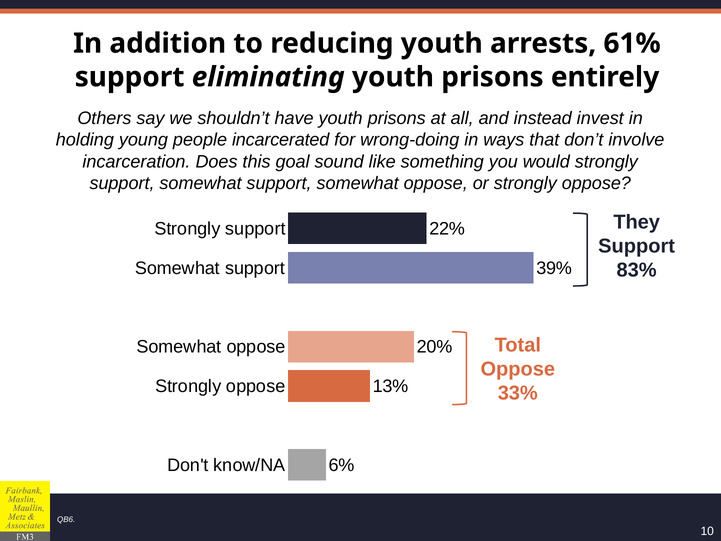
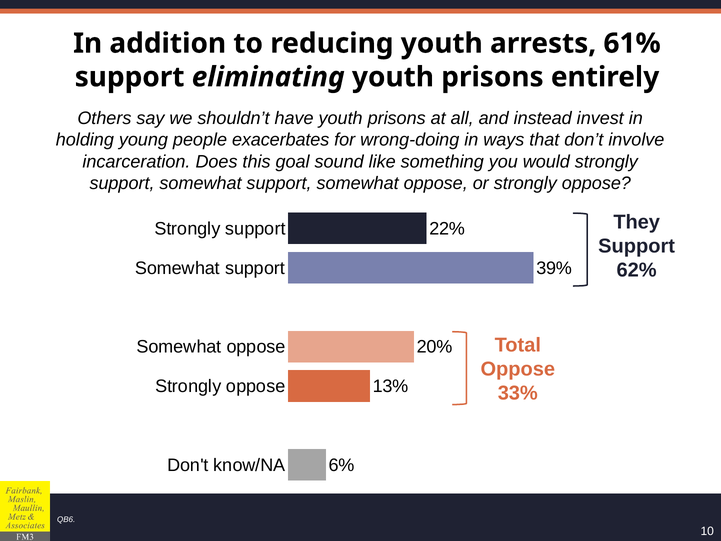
incarcerated: incarcerated -> exacerbates
83%: 83% -> 62%
